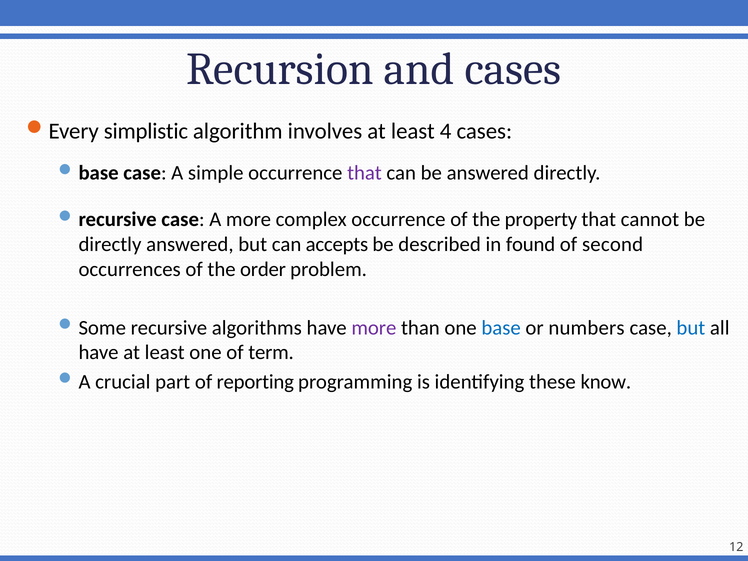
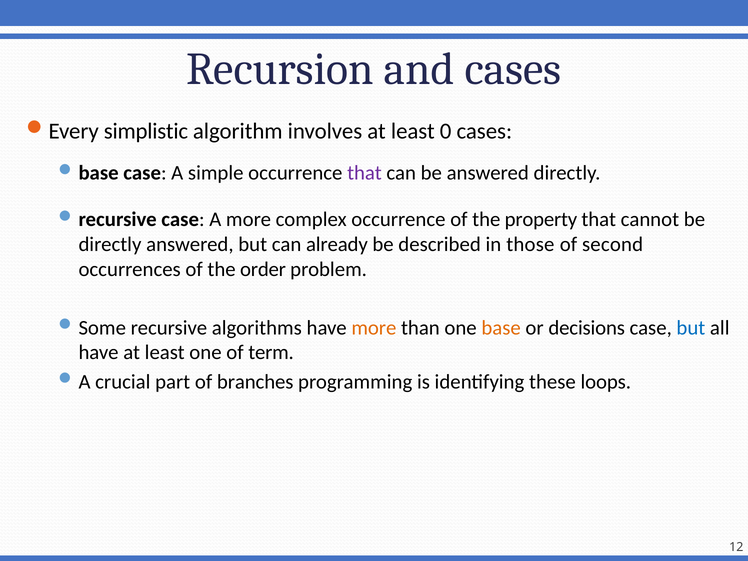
4: 4 -> 0
accepts: accepts -> already
found: found -> those
more at (374, 328) colour: purple -> orange
base colour: blue -> orange
numbers: numbers -> decisions
reporting: reporting -> branches
know: know -> loops
